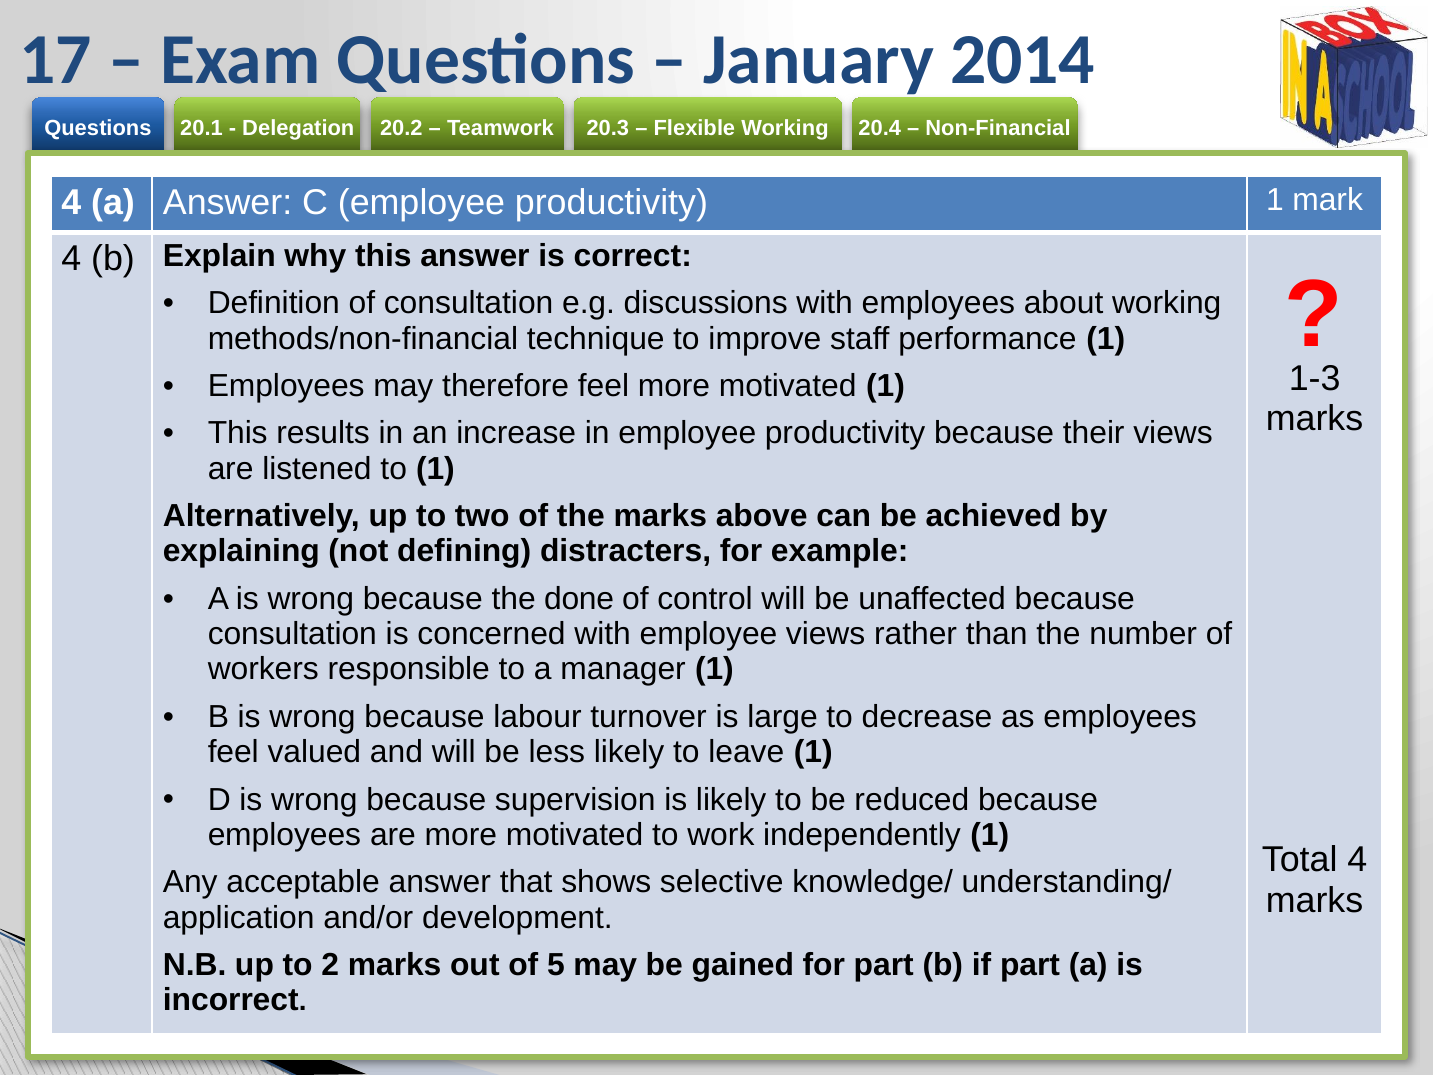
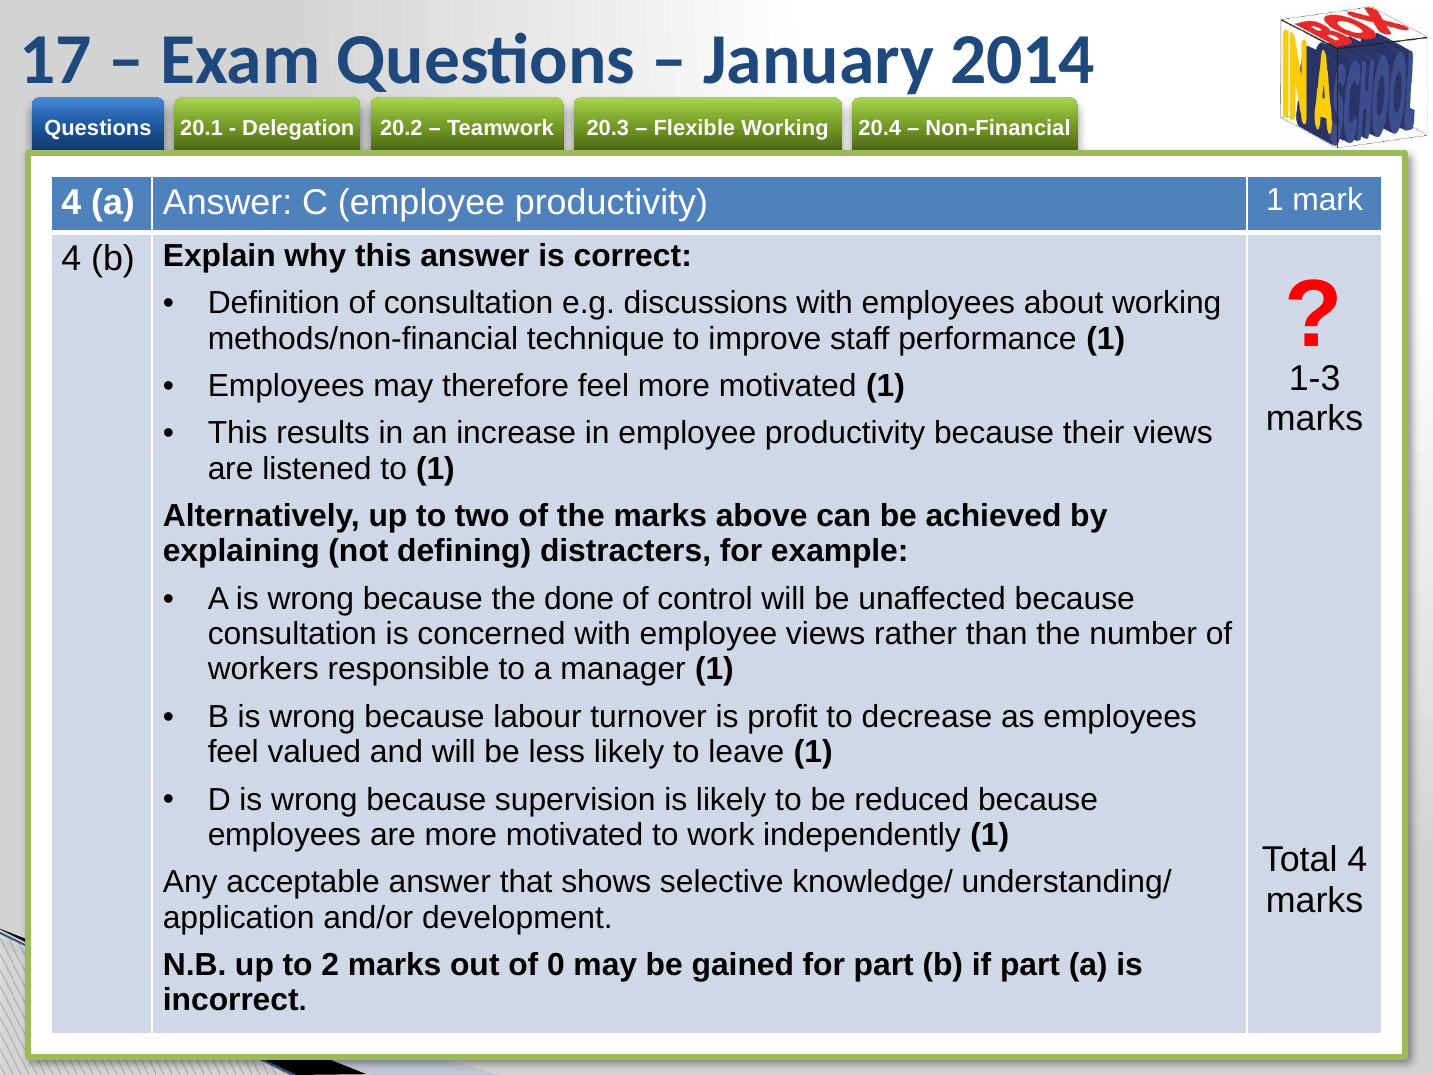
large: large -> profit
5: 5 -> 0
